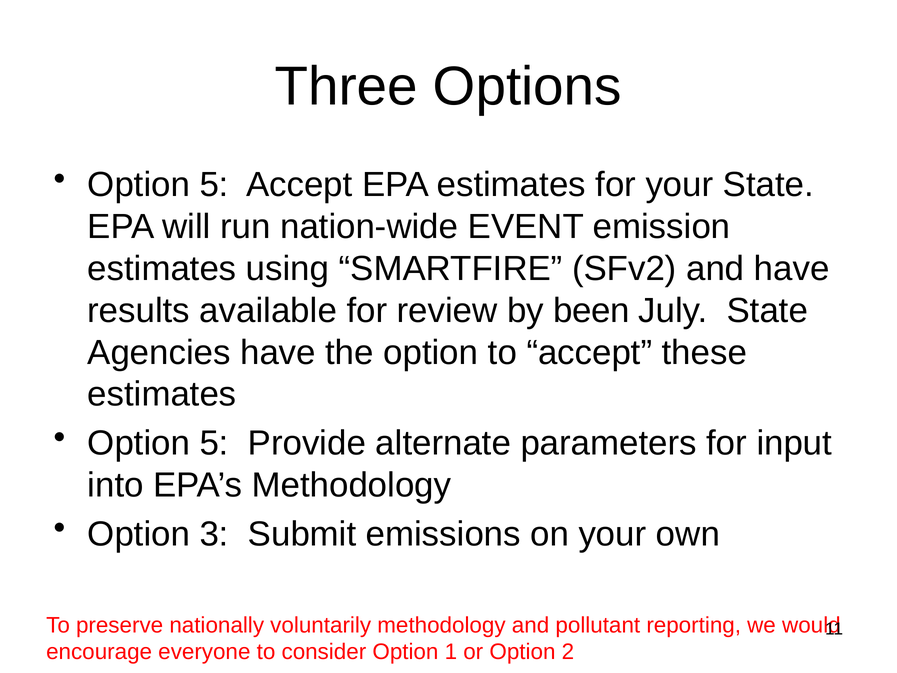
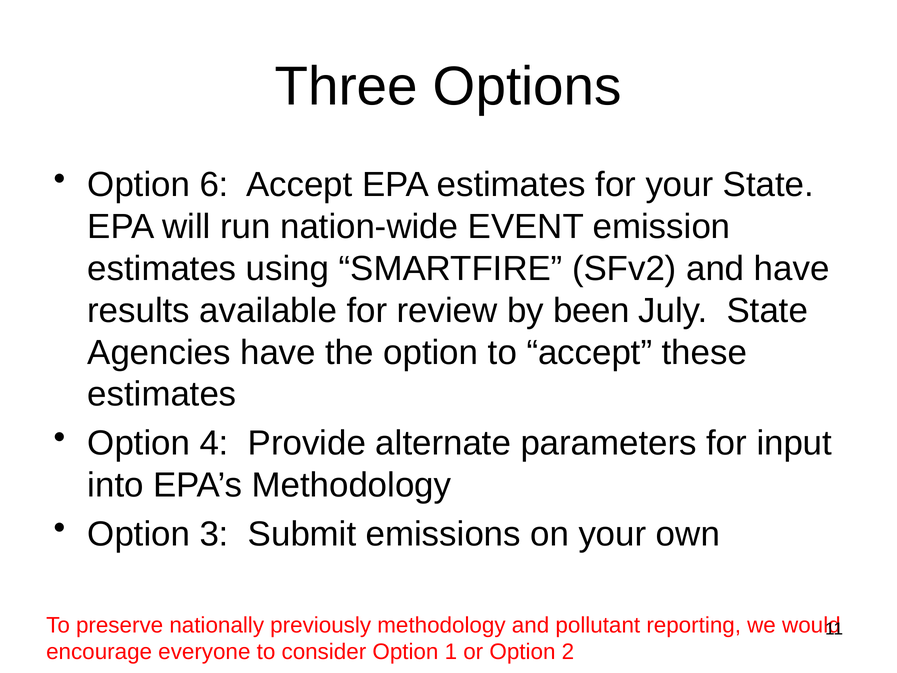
5 at (214, 185): 5 -> 6
5 at (214, 443): 5 -> 4
voluntarily: voluntarily -> previously
